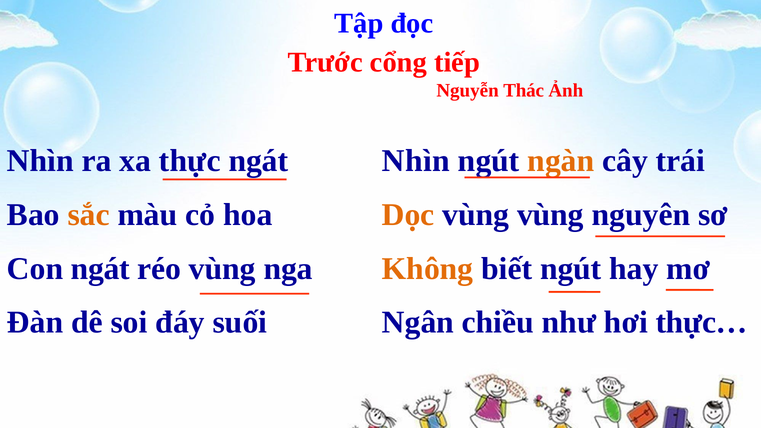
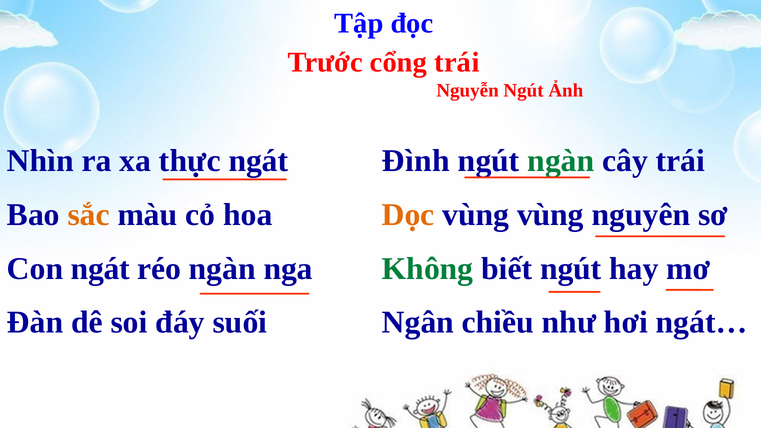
cổng tiếp: tiếp -> trái
Nguyễn Thác: Thác -> Ngút
Nhìn at (416, 161): Nhìn -> Đình
ngàn at (561, 161) colour: orange -> green
réo vùng: vùng -> ngàn
Không colour: orange -> green
thực…: thực… -> ngát…
